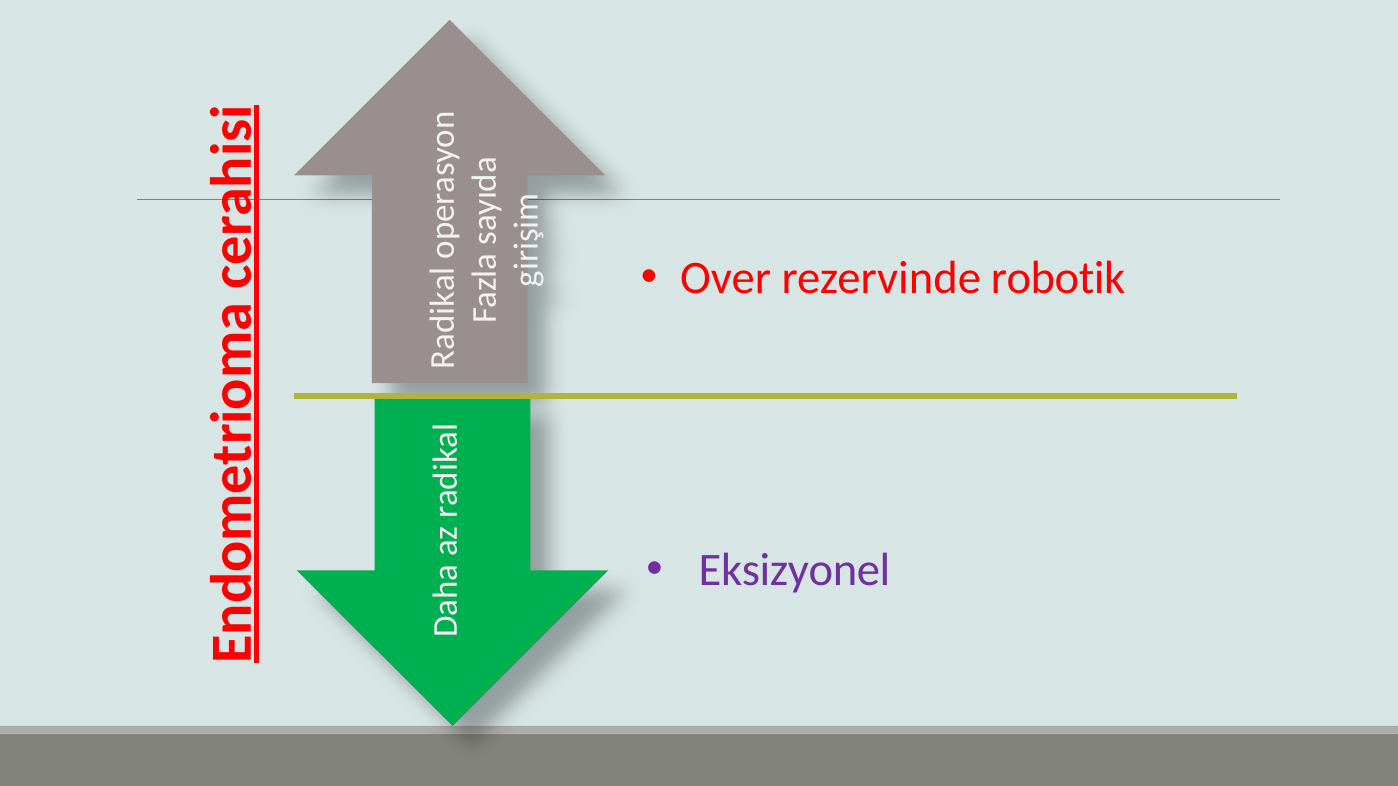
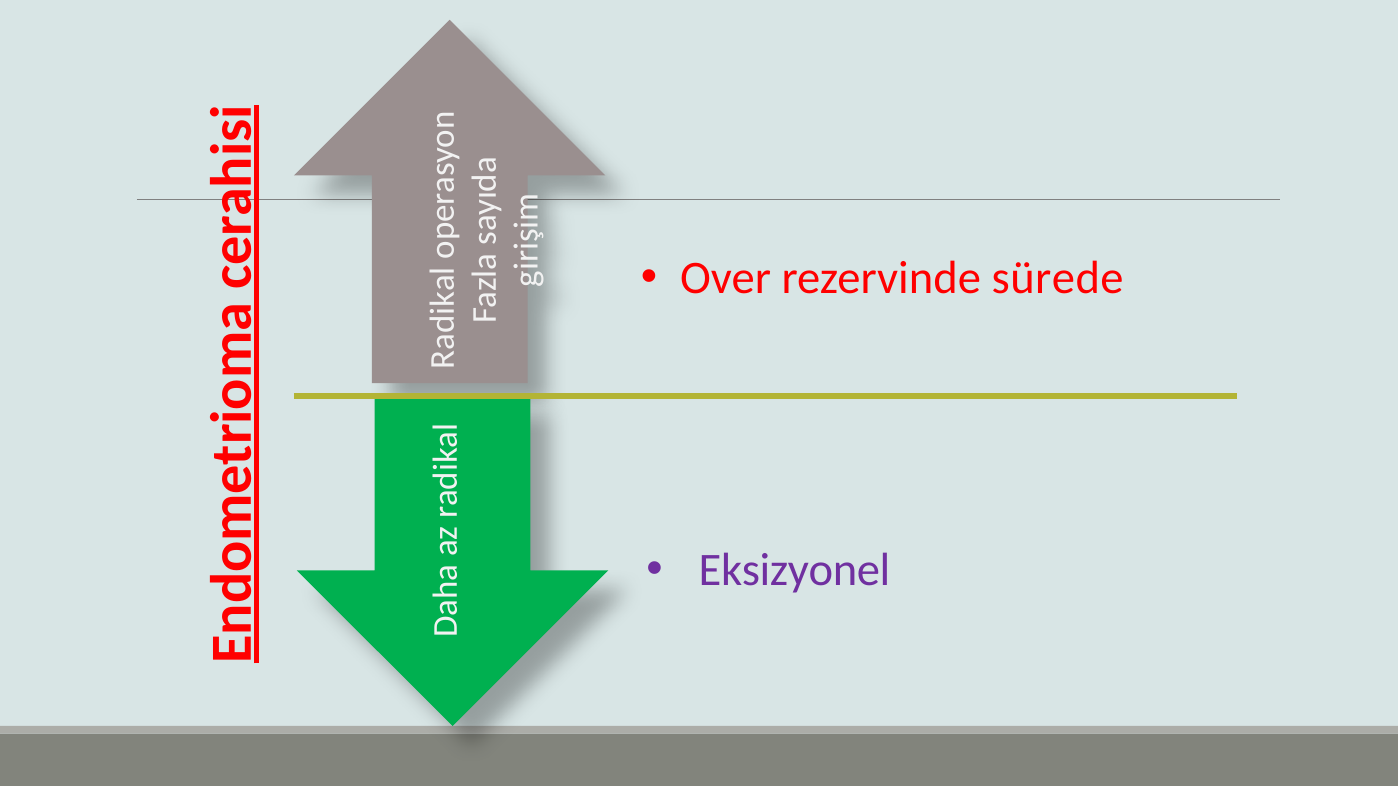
robotik: robotik -> sürede
